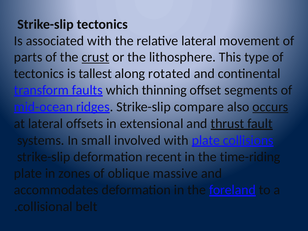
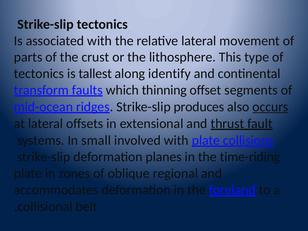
crust underline: present -> none
rotated: rotated -> identify
compare: compare -> produces
recent: recent -> planes
massive: massive -> regional
